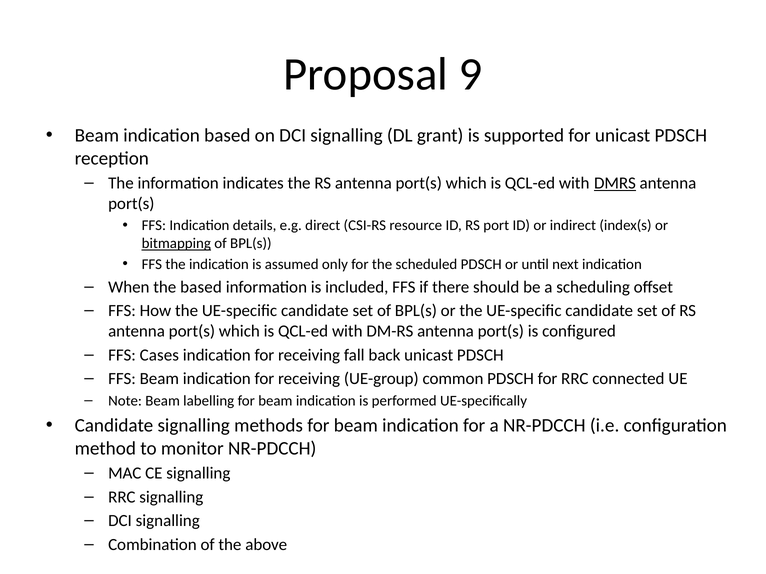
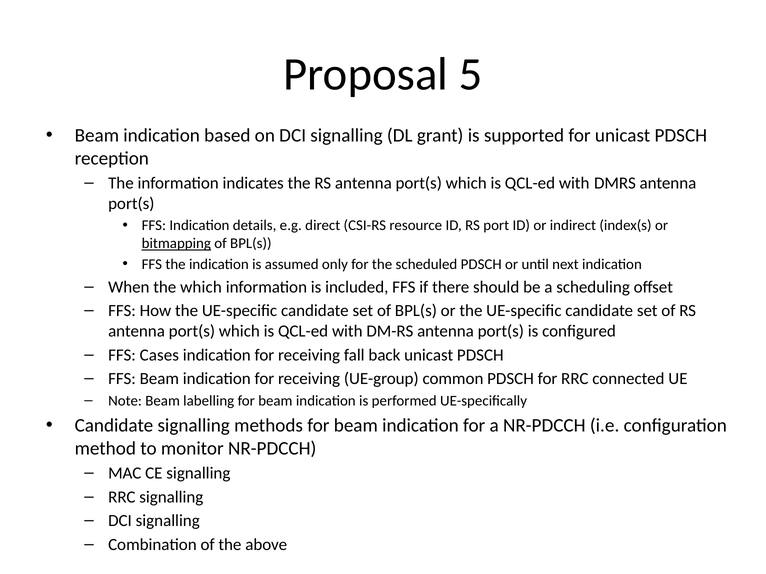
9: 9 -> 5
DMRS underline: present -> none
the based: based -> which
